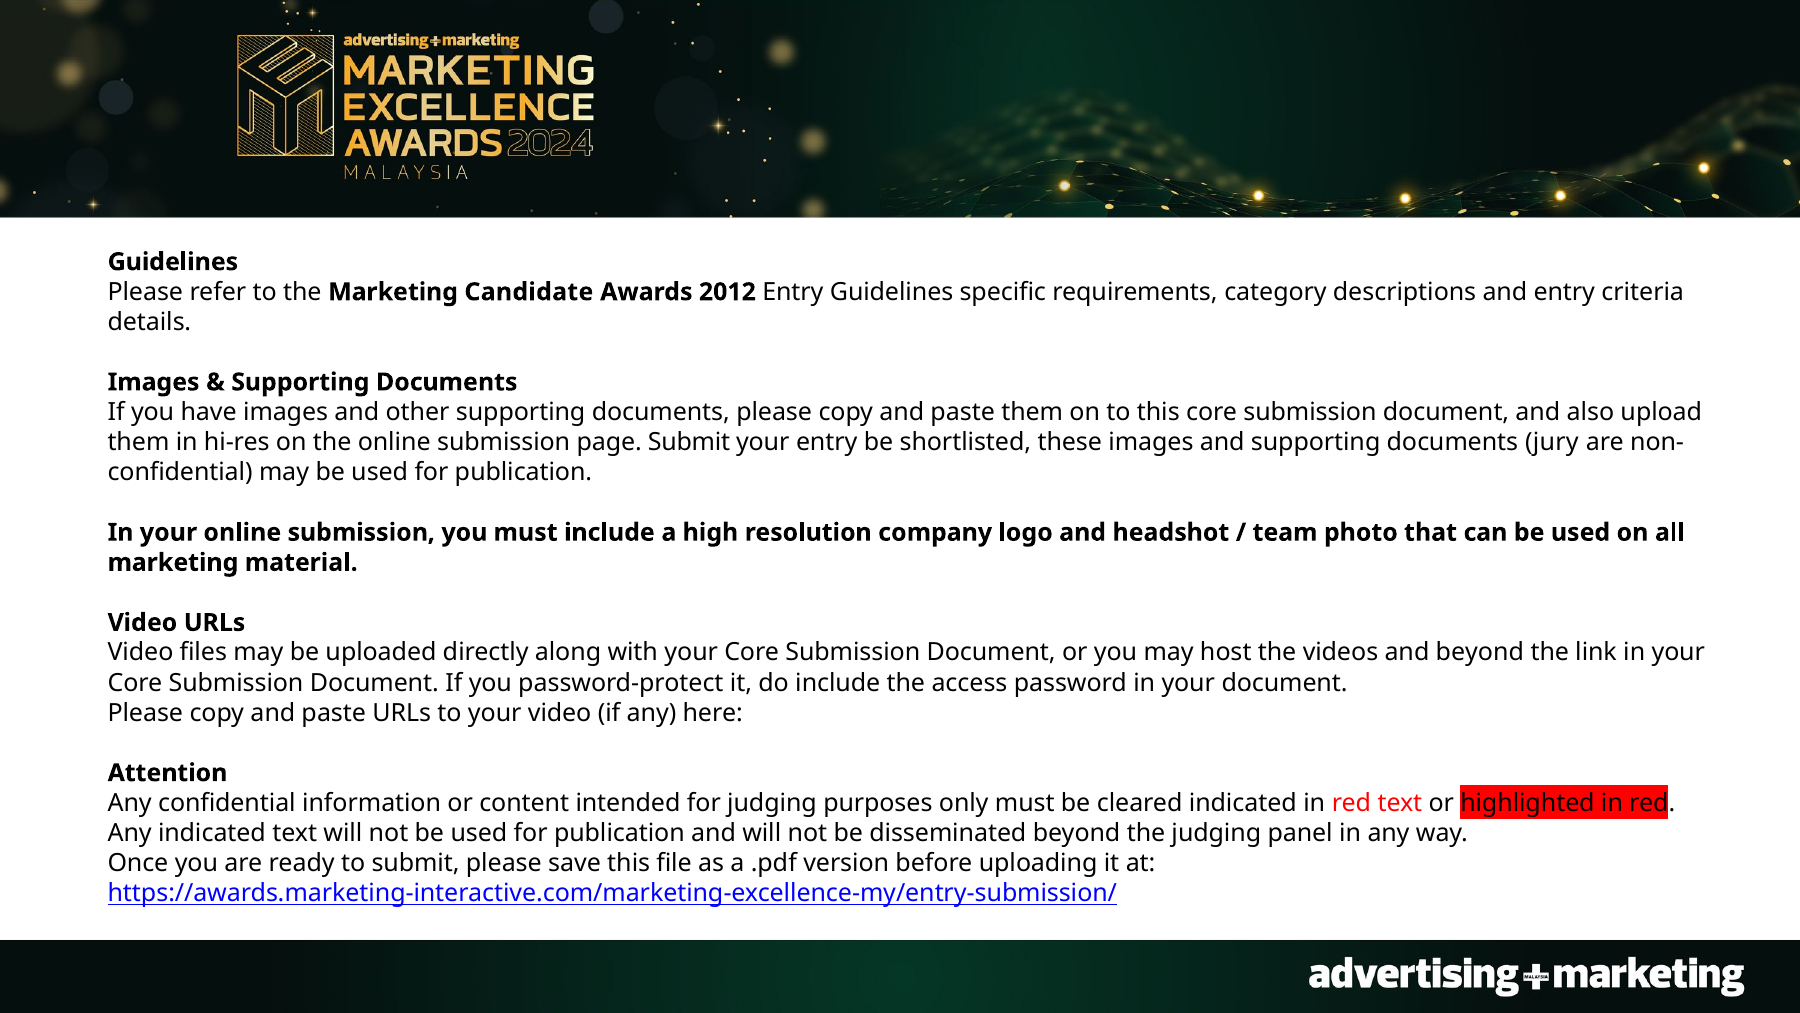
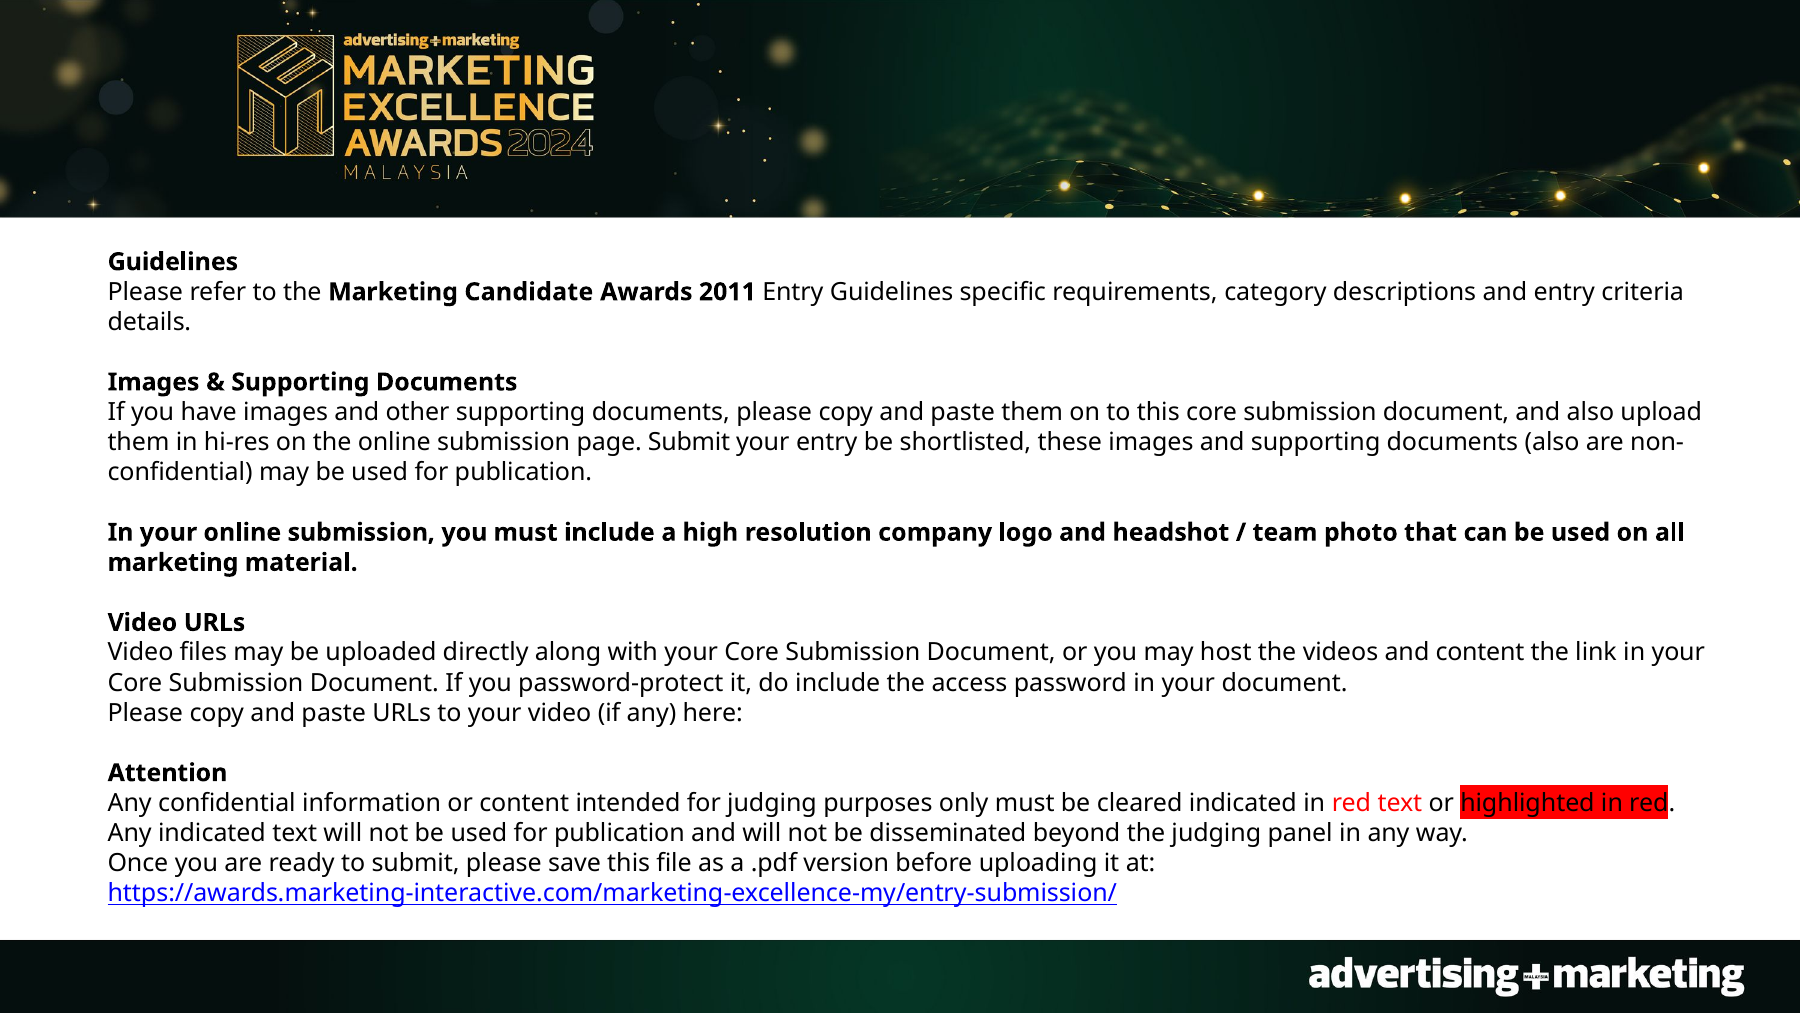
2012: 2012 -> 2011
documents jury: jury -> also
and beyond: beyond -> content
